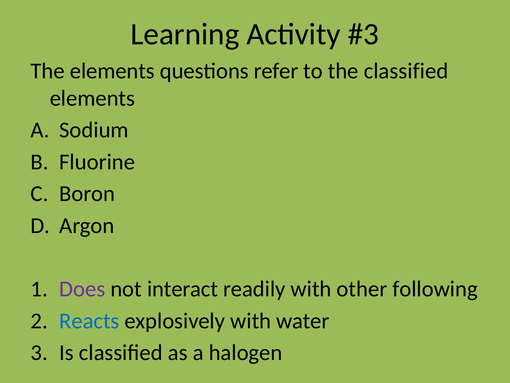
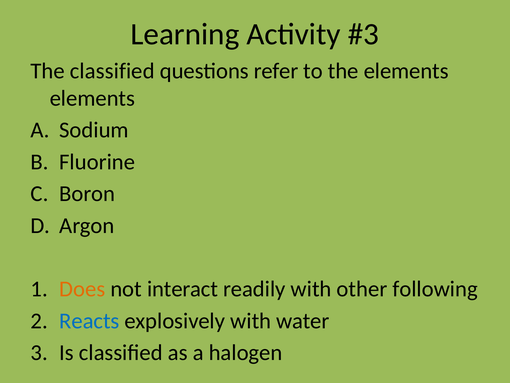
The elements: elements -> classified
the classified: classified -> elements
Does colour: purple -> orange
